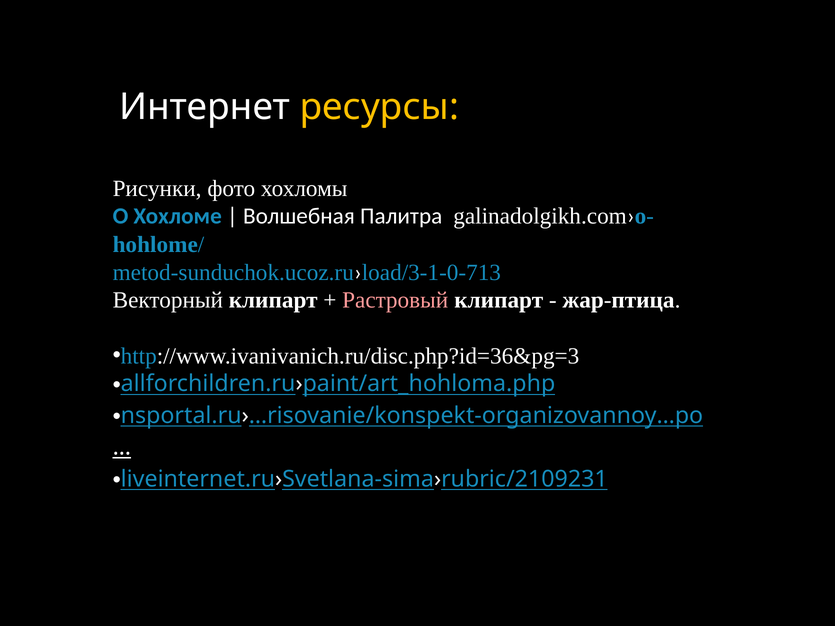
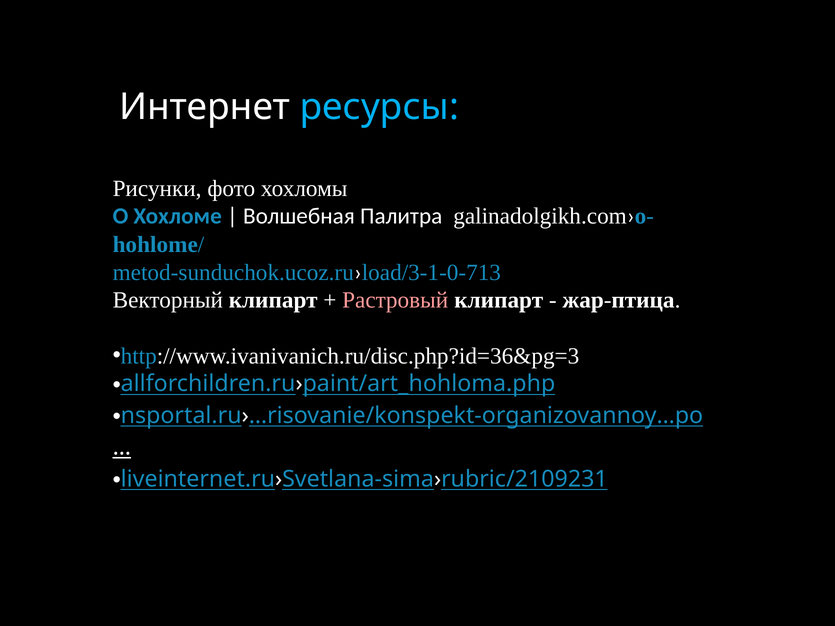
ресурсы colour: yellow -> light blue
